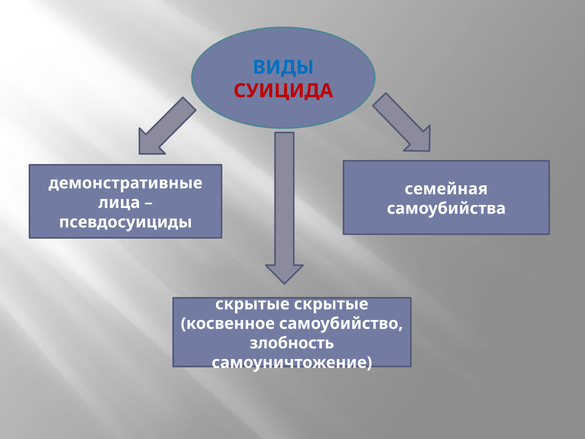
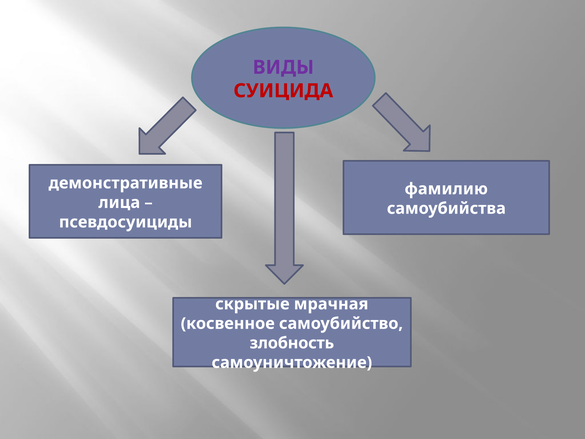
ВИДЫ colour: blue -> purple
семейная: семейная -> фамилию
скрытые скрытые: скрытые -> мрачная
